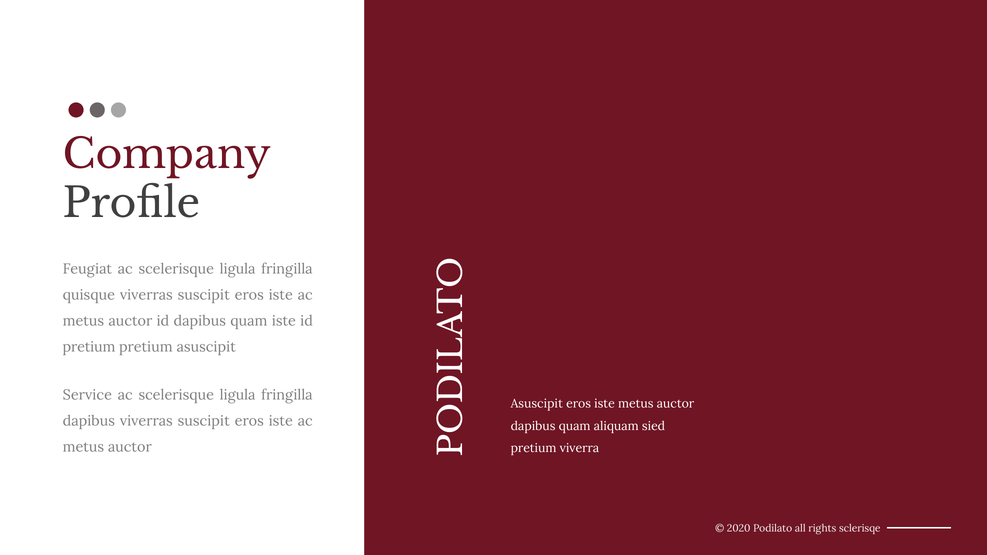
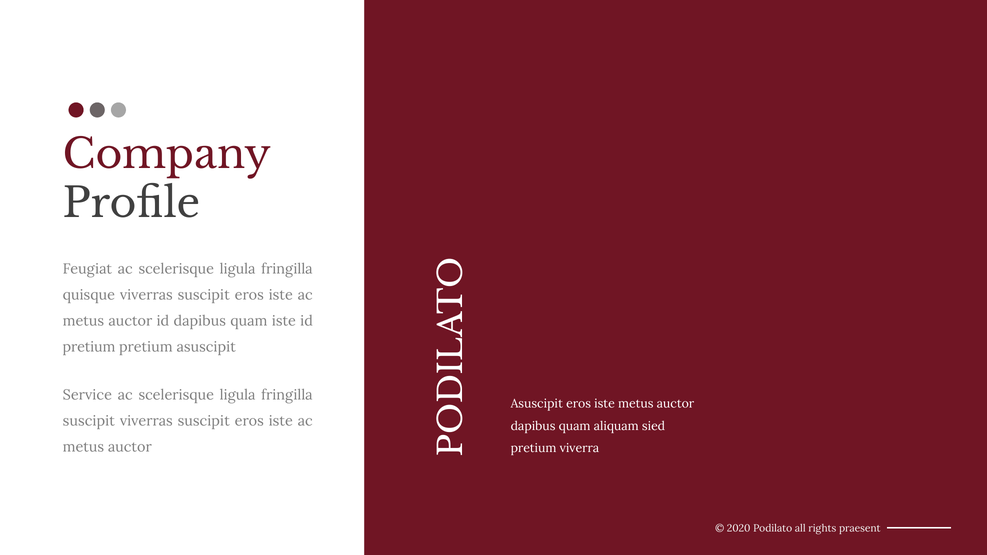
dapibus at (89, 421): dapibus -> suscipit
sclerisqe: sclerisqe -> praesent
